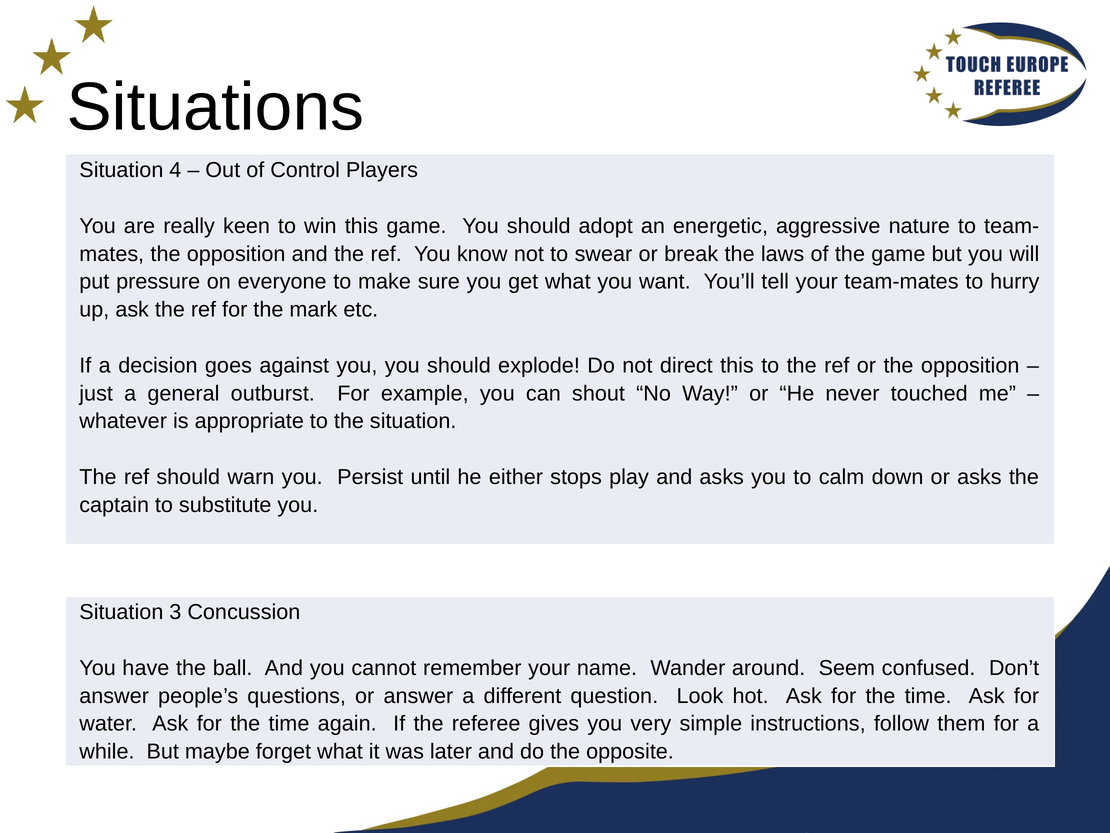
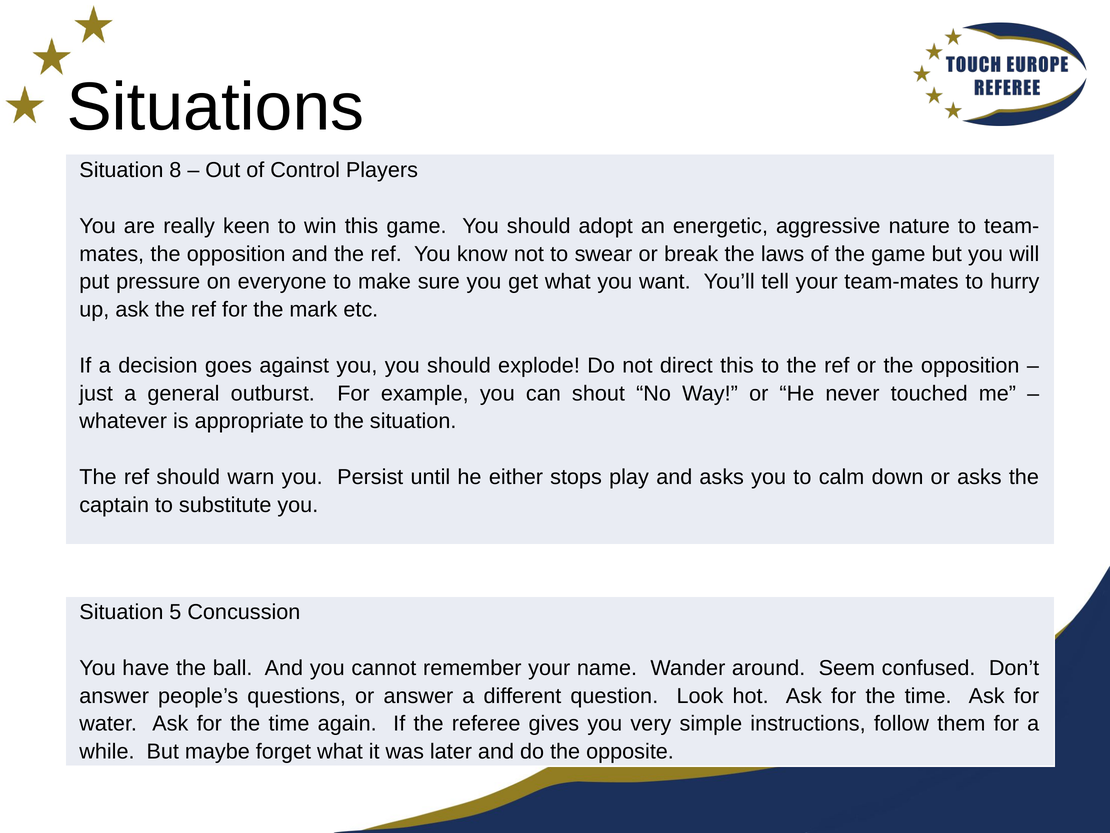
4: 4 -> 8
3: 3 -> 5
